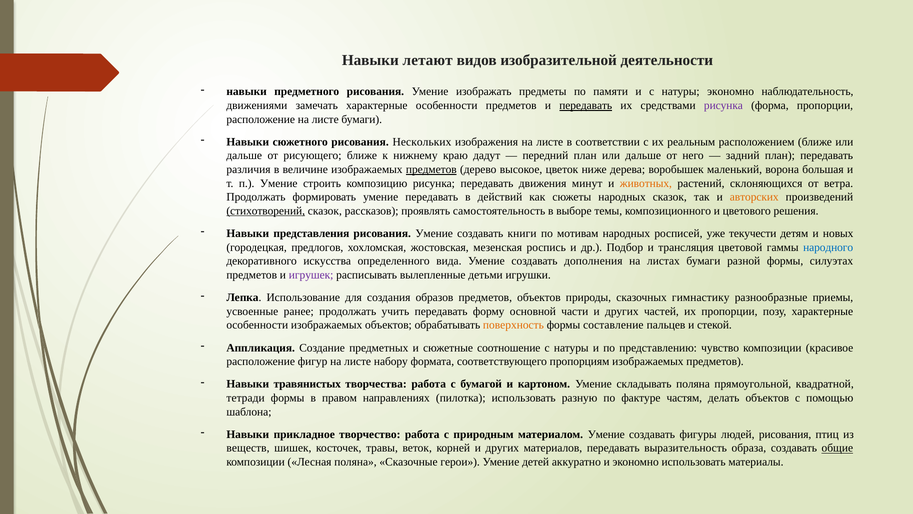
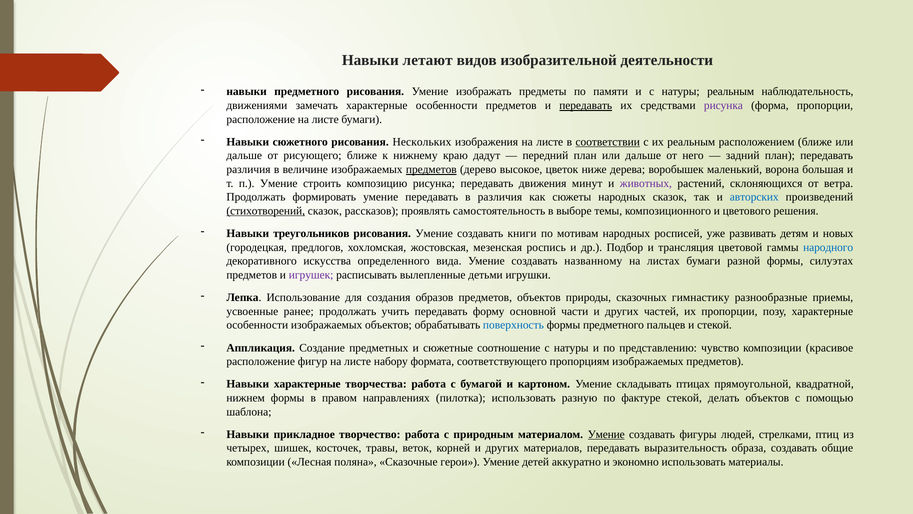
натуры экономно: экономно -> реальным
соответствии underline: none -> present
животных colour: orange -> purple
в действий: действий -> различия
авторских colour: orange -> blue
представления: представления -> треугольников
текучести: текучести -> развивать
дополнения: дополнения -> названному
поверхность colour: orange -> blue
формы составление: составление -> предметного
Навыки травянистых: травянистых -> характерные
складывать поляна: поляна -> птицах
тетради: тетради -> нижнем
фактуре частям: частям -> стекой
Умение at (606, 434) underline: none -> present
людей рисования: рисования -> стрелками
веществ: веществ -> четырех
общие underline: present -> none
